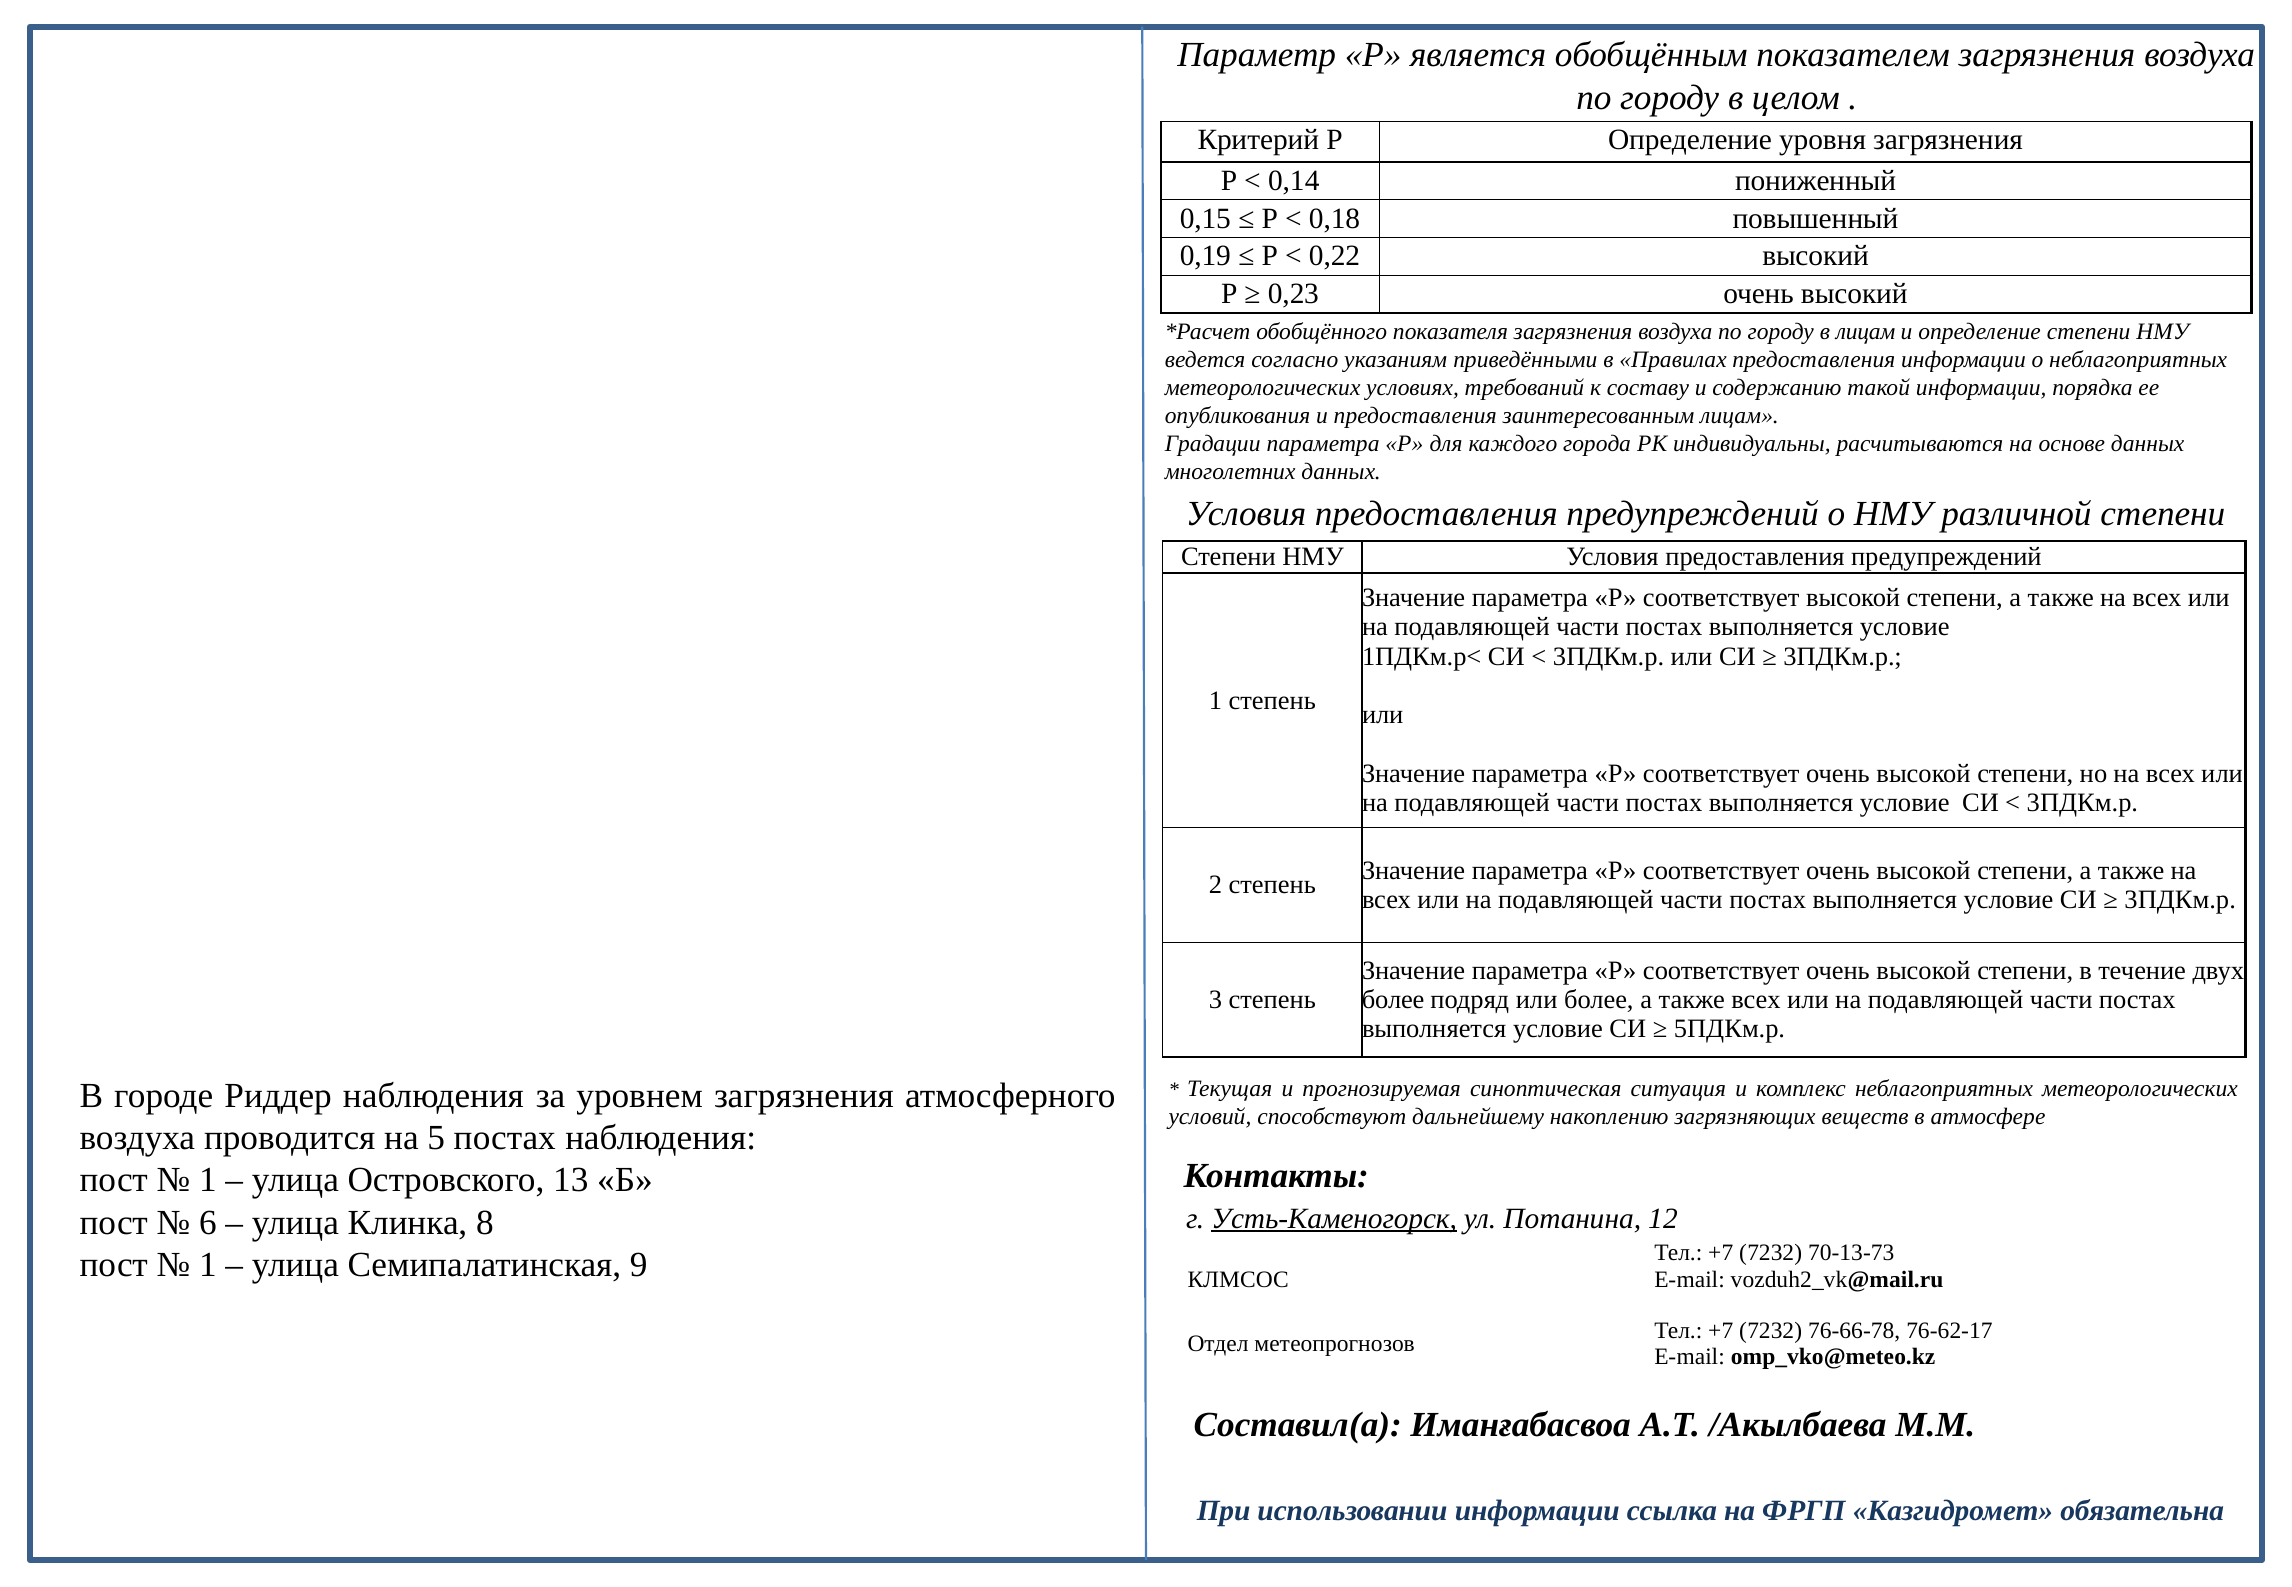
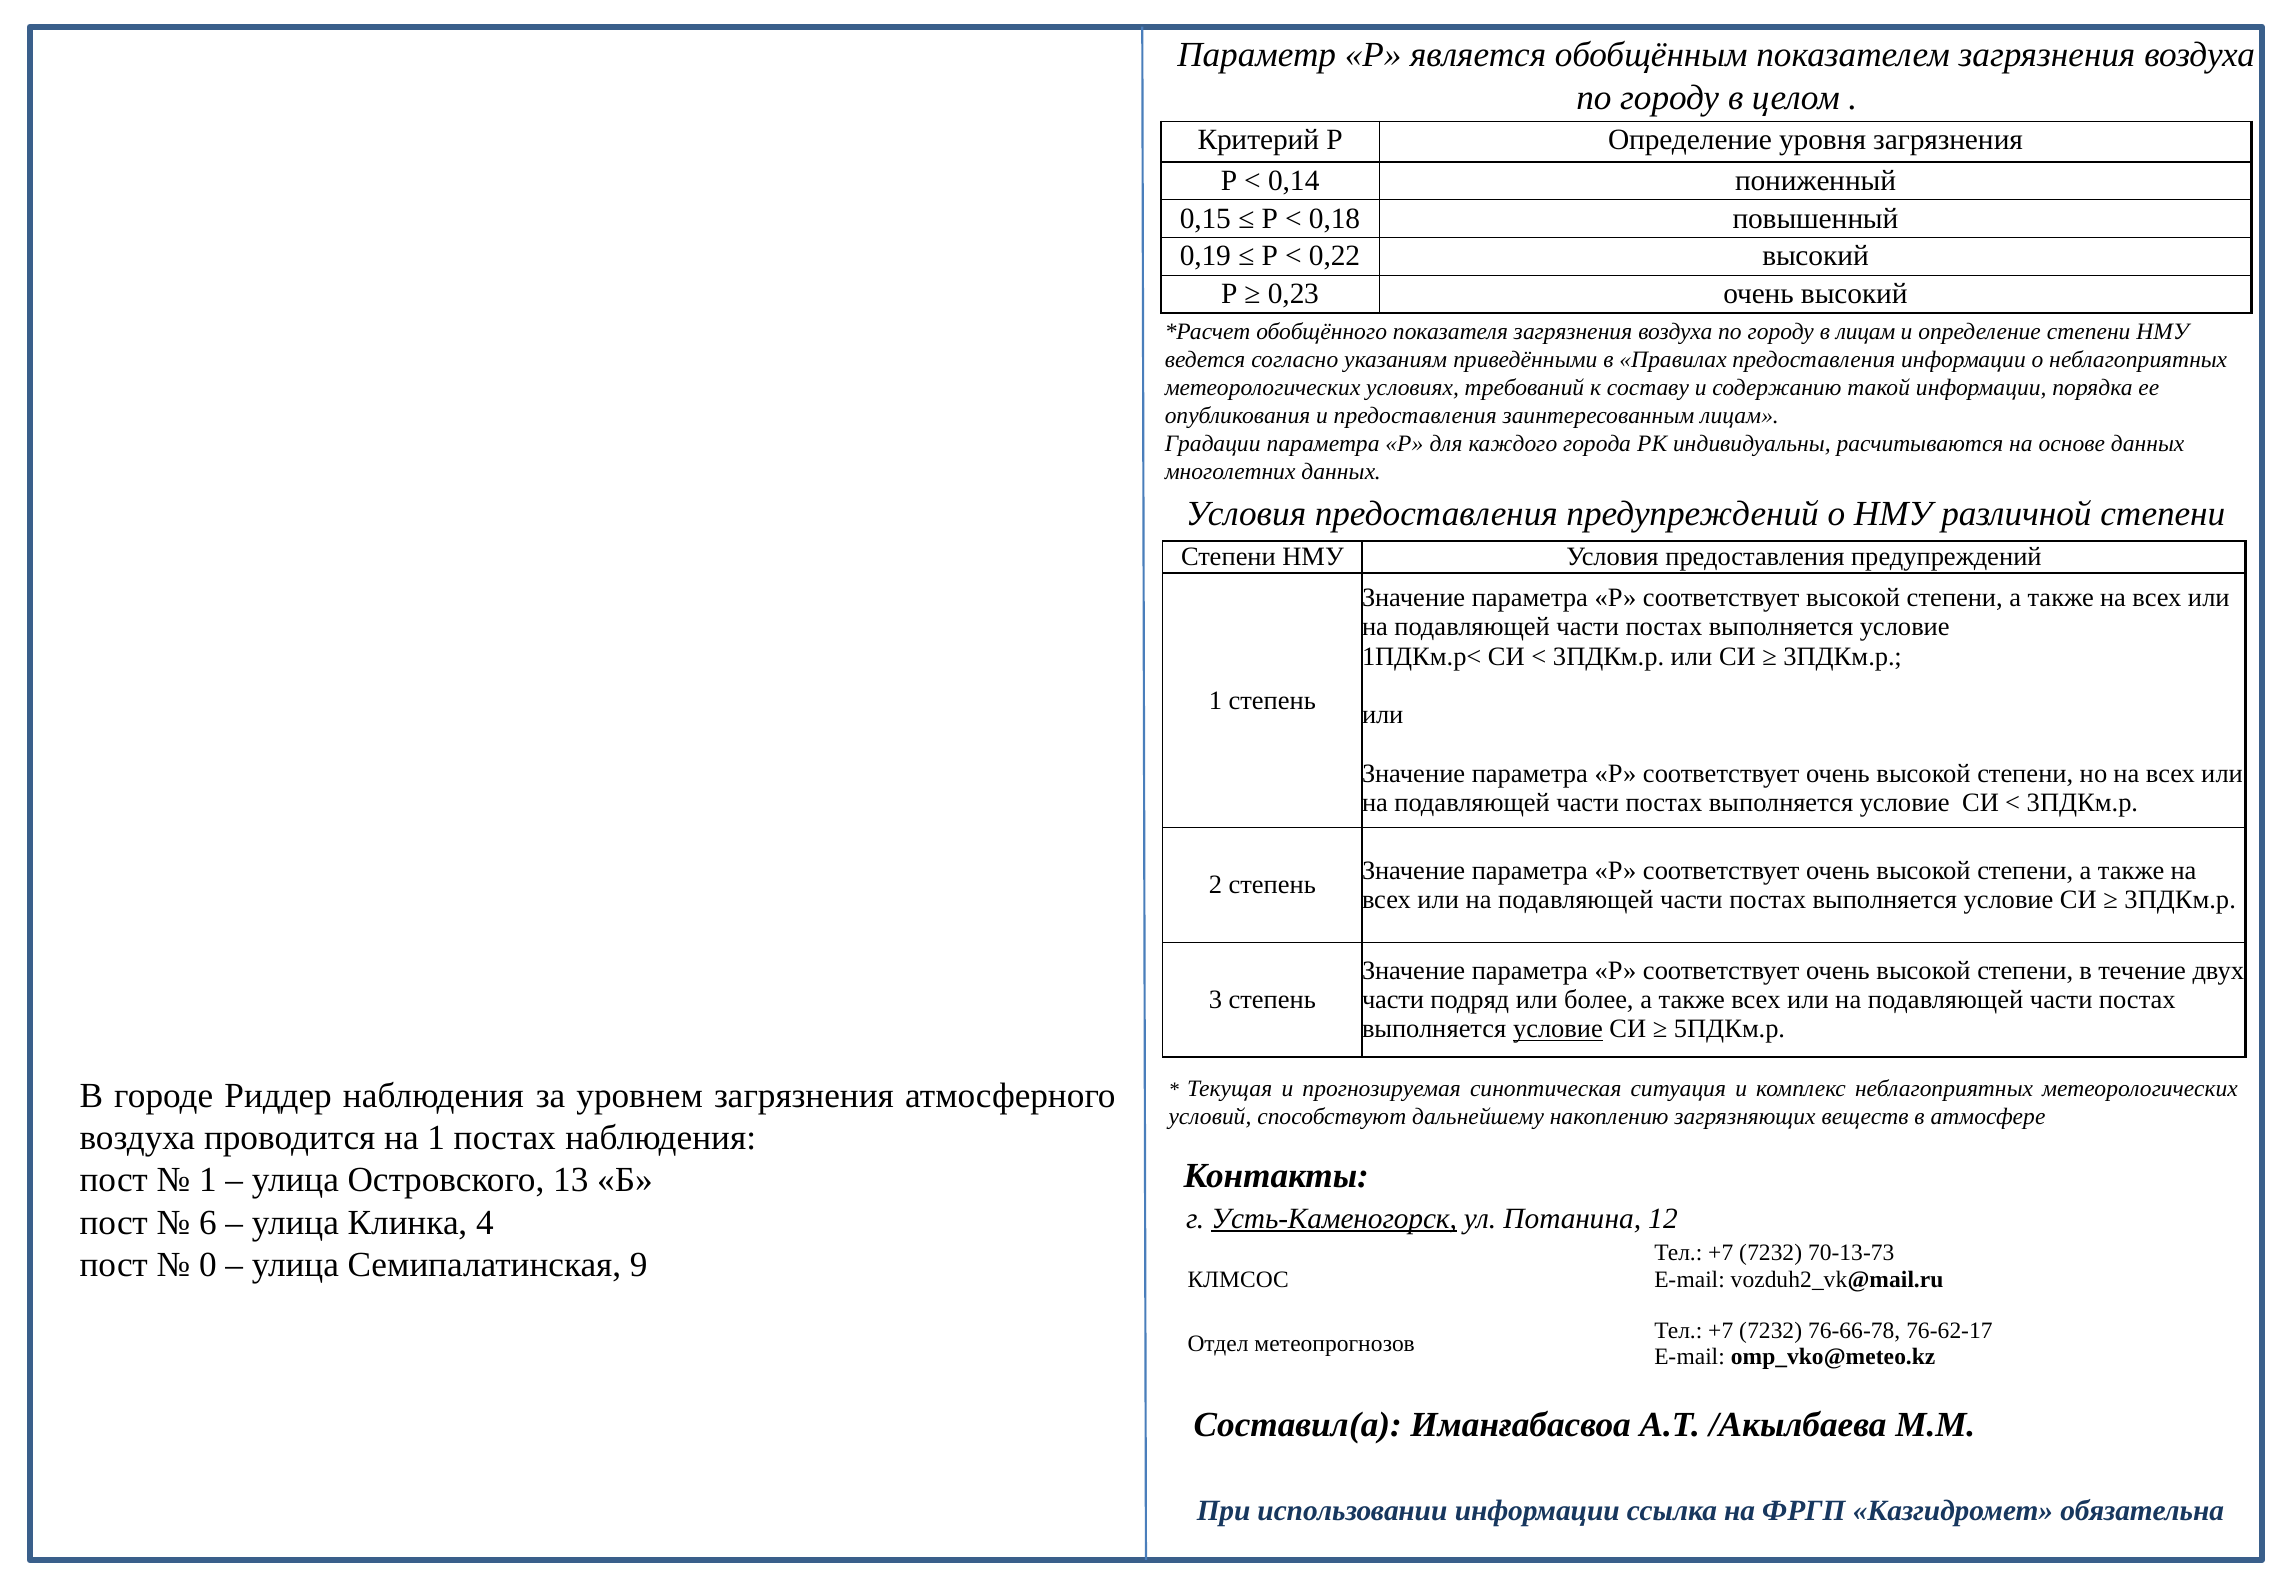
более at (1393, 1000): более -> части
условие at (1558, 1029) underline: none -> present
на 5: 5 -> 1
8: 8 -> 4
1 at (208, 1265): 1 -> 0
